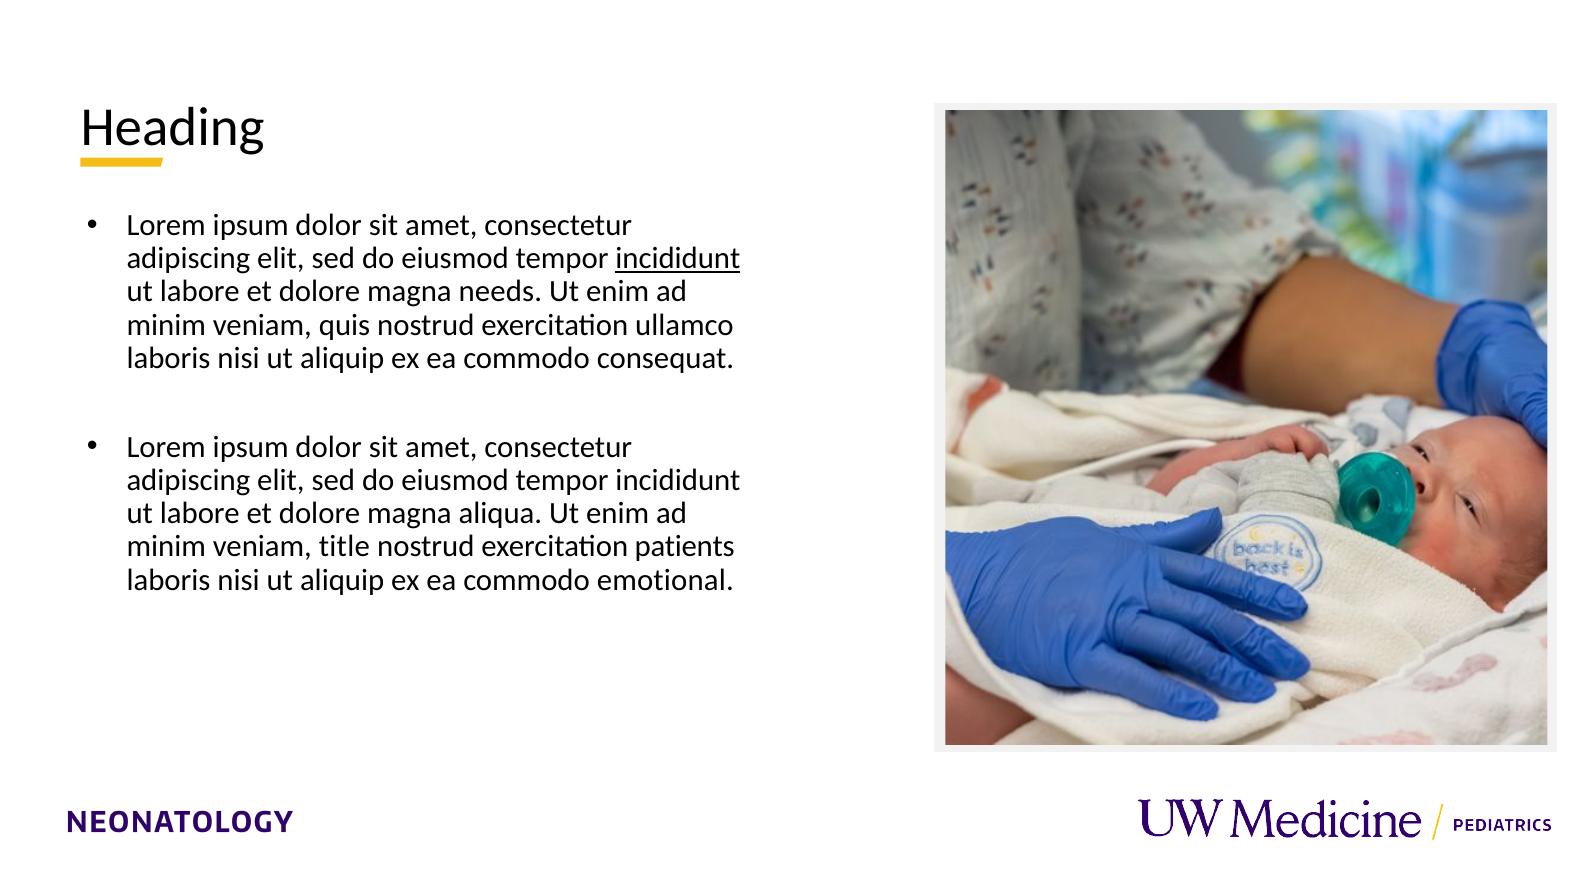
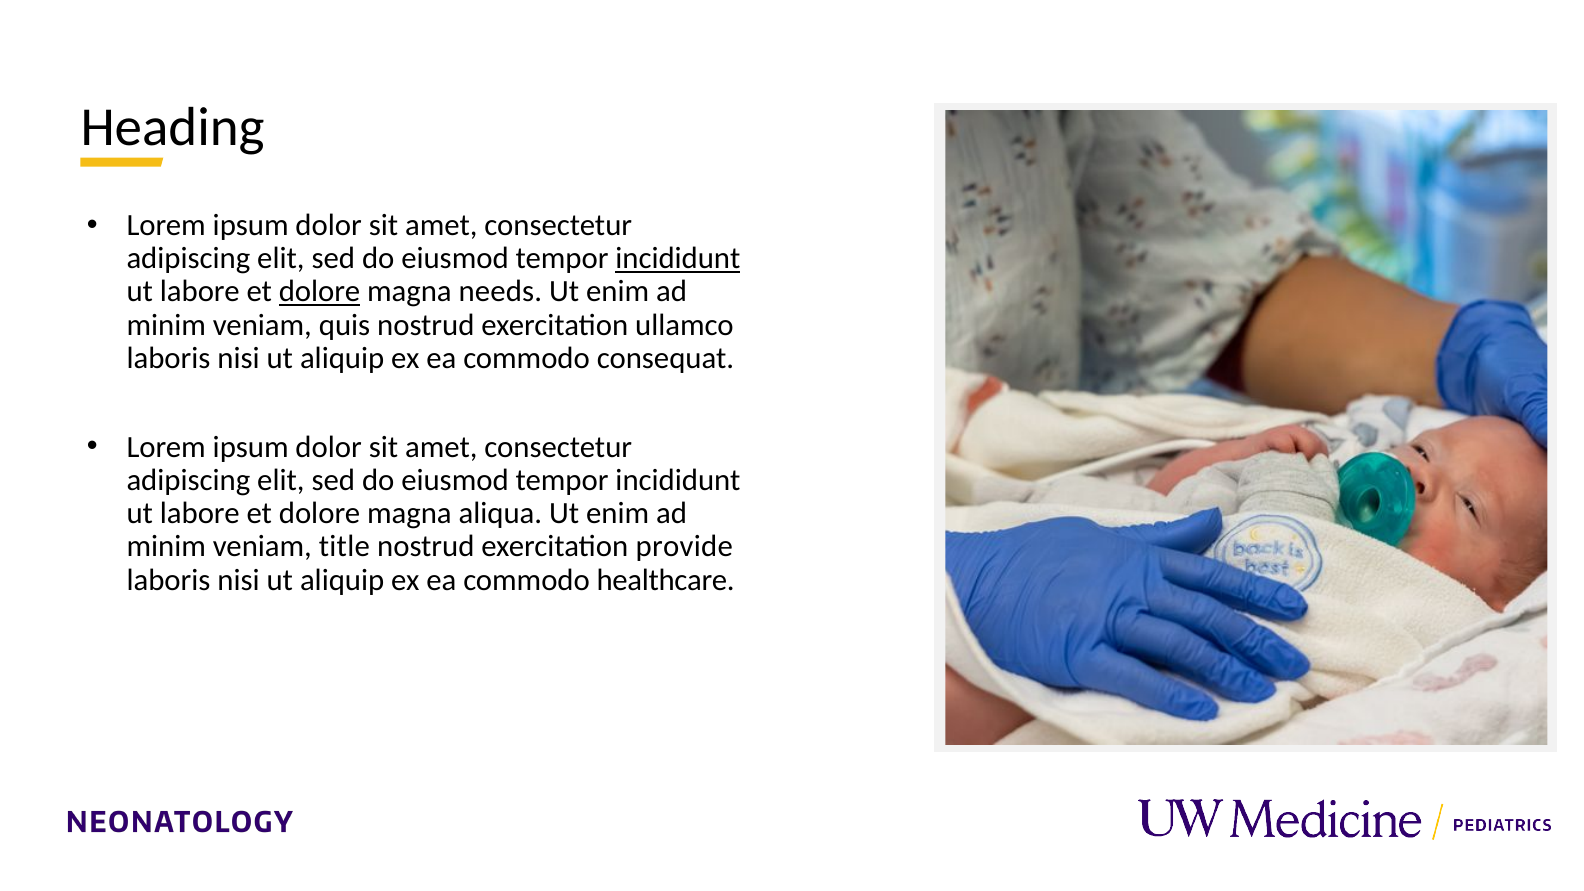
dolore at (320, 292) underline: none -> present
patients: patients -> provide
emotional: emotional -> healthcare
